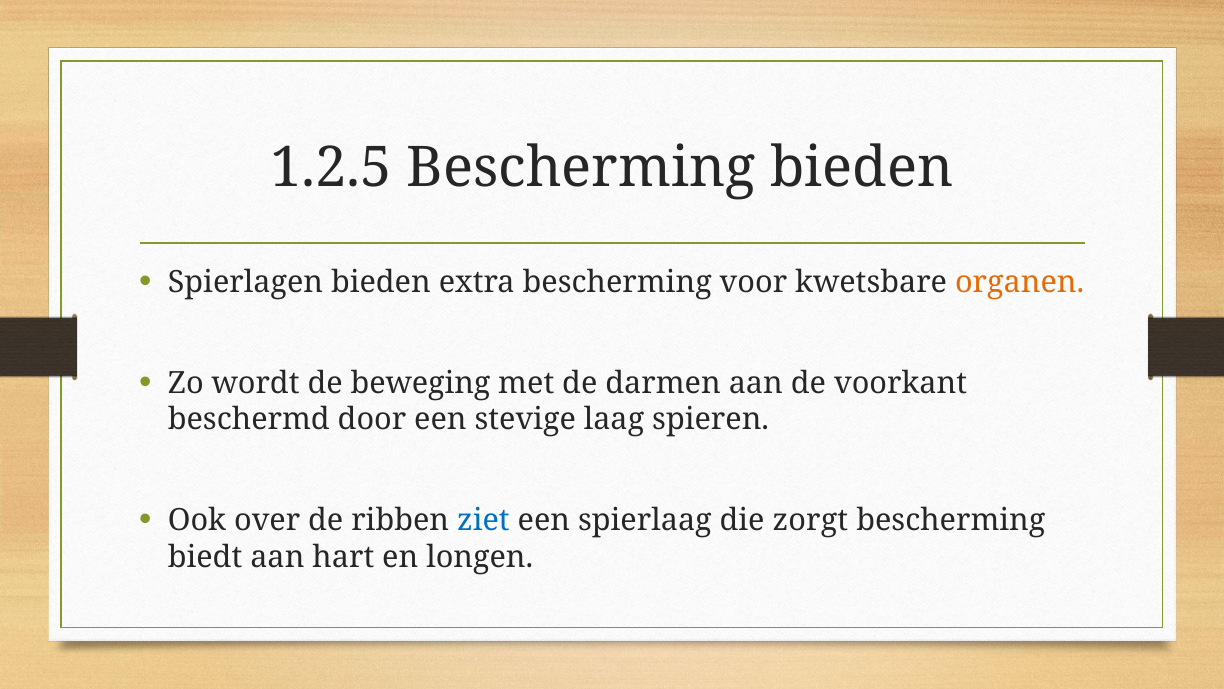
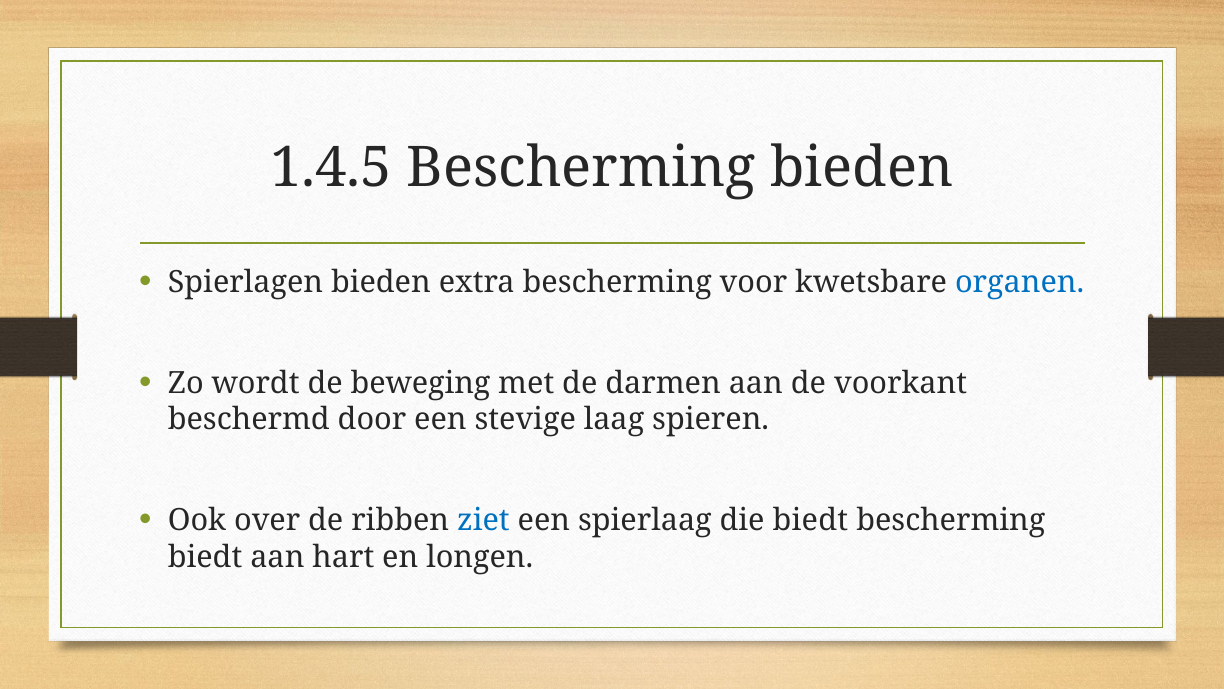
1.2.5: 1.2.5 -> 1.4.5
organen colour: orange -> blue
die zorgt: zorgt -> biedt
